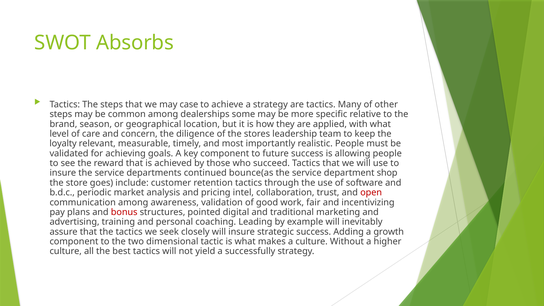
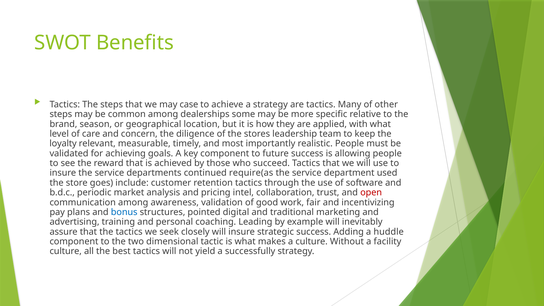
Absorbs: Absorbs -> Benefits
bounce(as: bounce(as -> require(as
shop: shop -> used
bonus colour: red -> blue
growth: growth -> huddle
higher: higher -> facility
